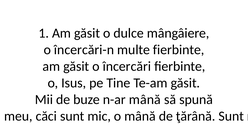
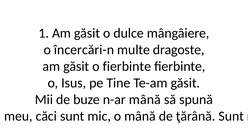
multe fierbinte: fierbinte -> dragoste
o încercări: încercări -> fierbinte
